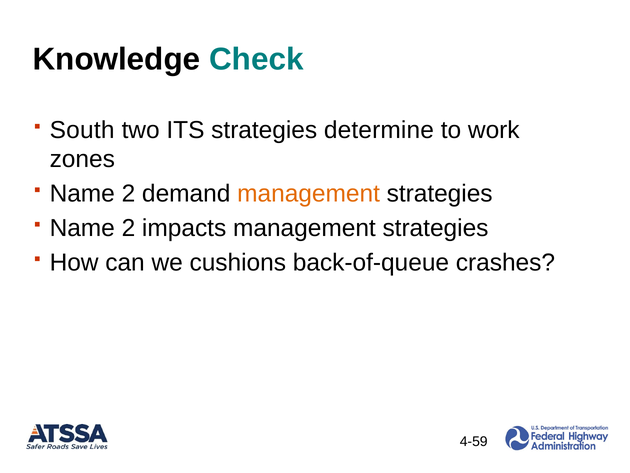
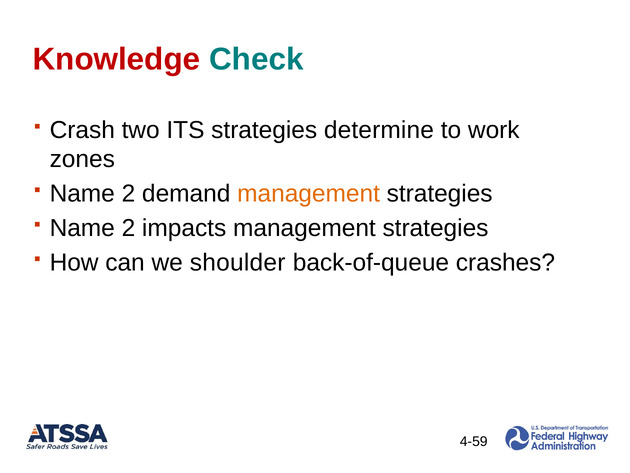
Knowledge colour: black -> red
South: South -> Crash
cushions: cushions -> shoulder
